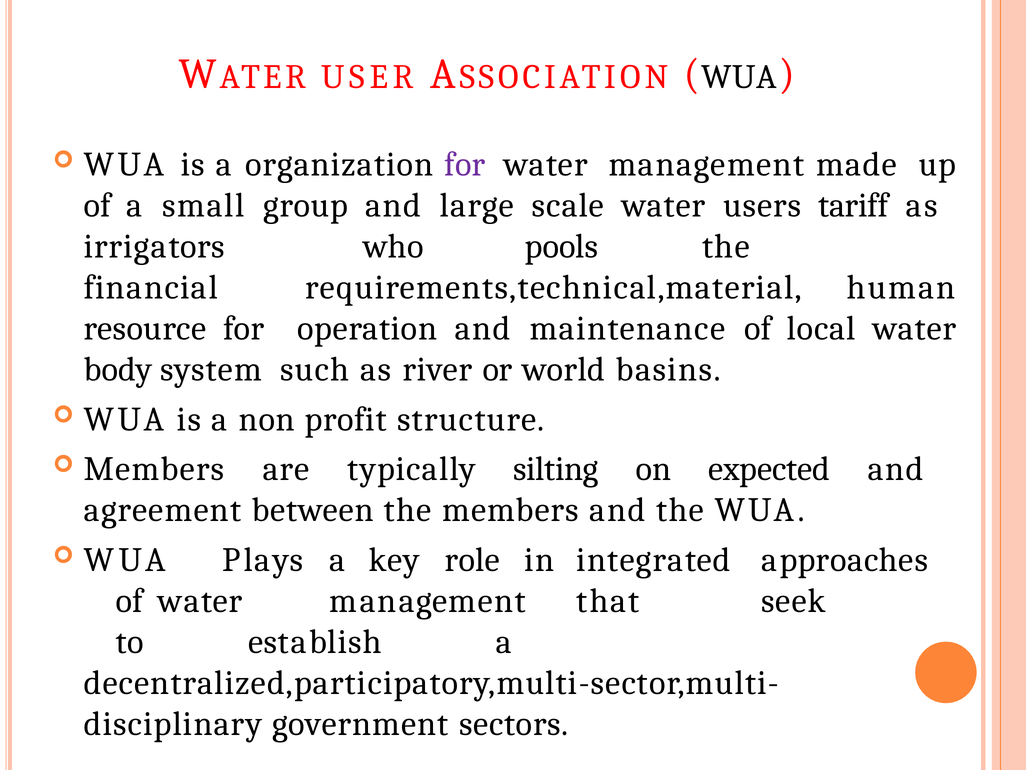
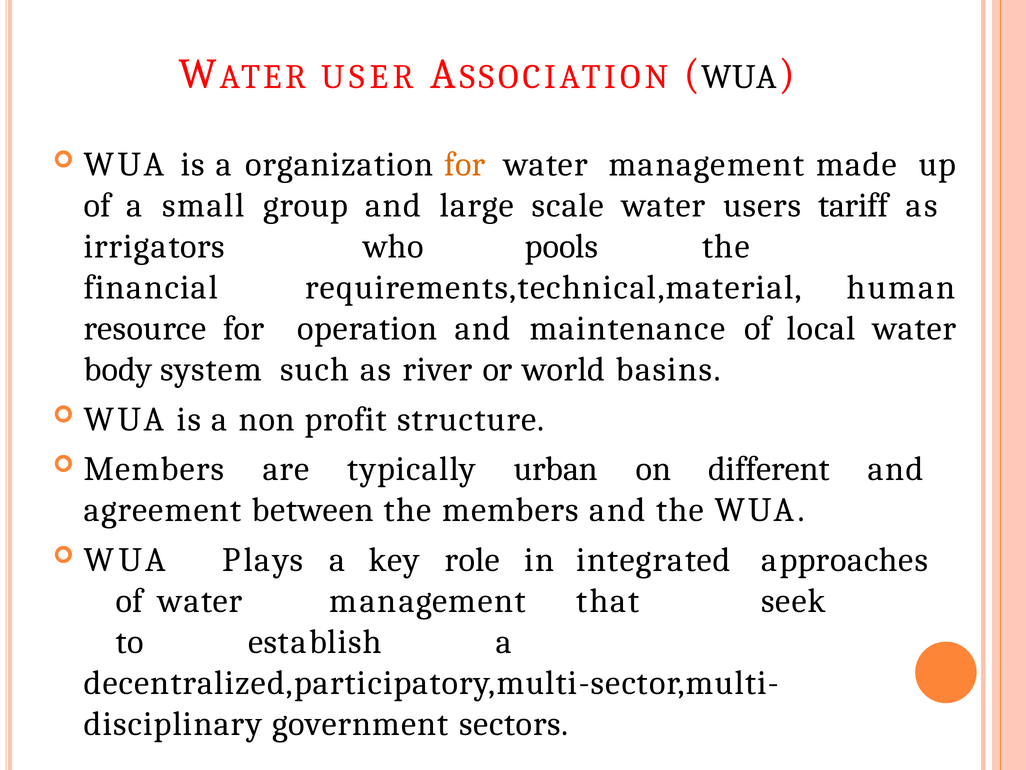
for at (465, 164) colour: purple -> orange
silting: silting -> urban
expected: expected -> different
